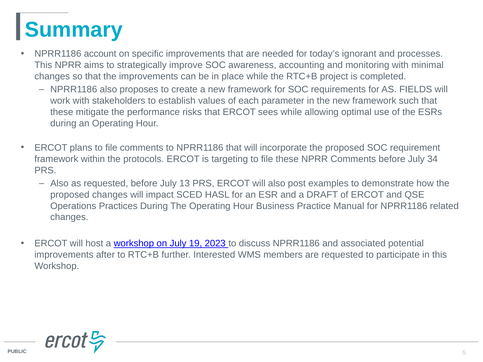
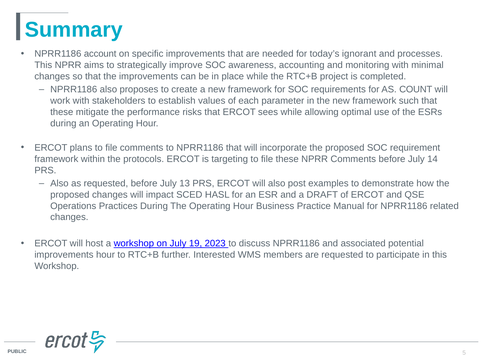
FIELDS: FIELDS -> COUNT
34: 34 -> 14
improvements after: after -> hour
